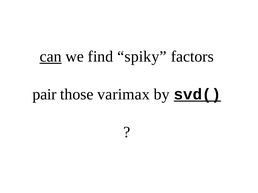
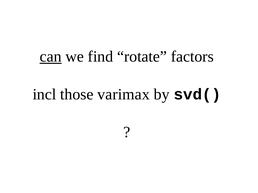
spiky: spiky -> rotate
pair: pair -> incl
svd( underline: present -> none
